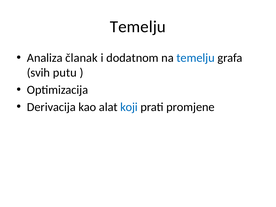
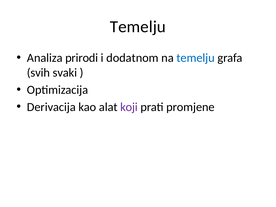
članak: članak -> prirodi
putu: putu -> svaki
koji colour: blue -> purple
